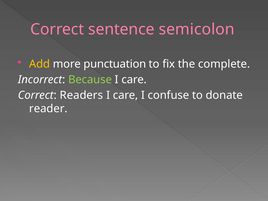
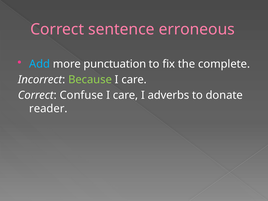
semicolon: semicolon -> erroneous
Add colour: yellow -> light blue
Readers: Readers -> Confuse
confuse: confuse -> adverbs
